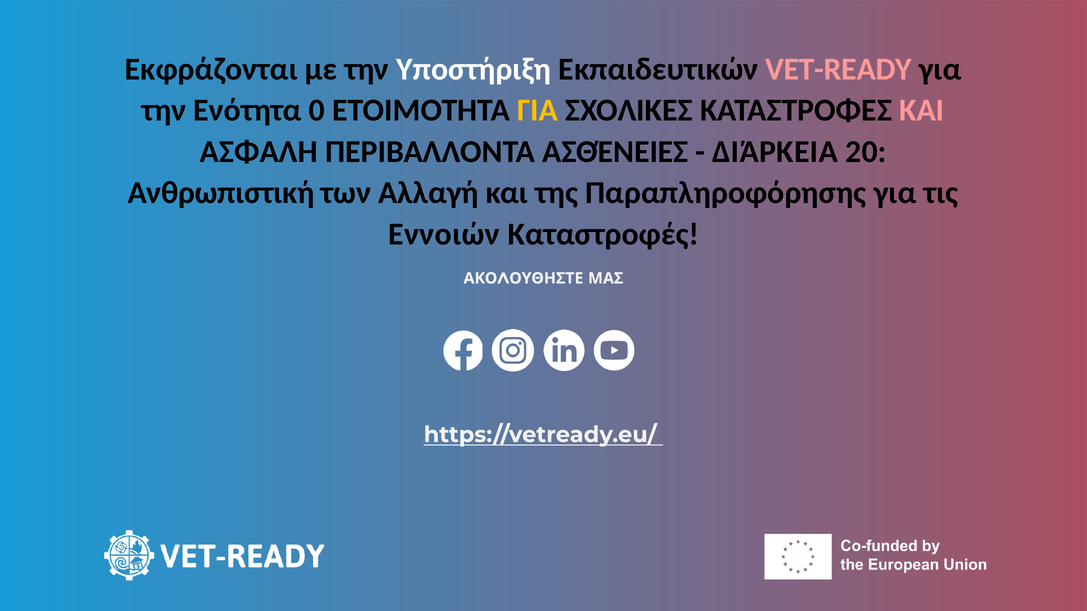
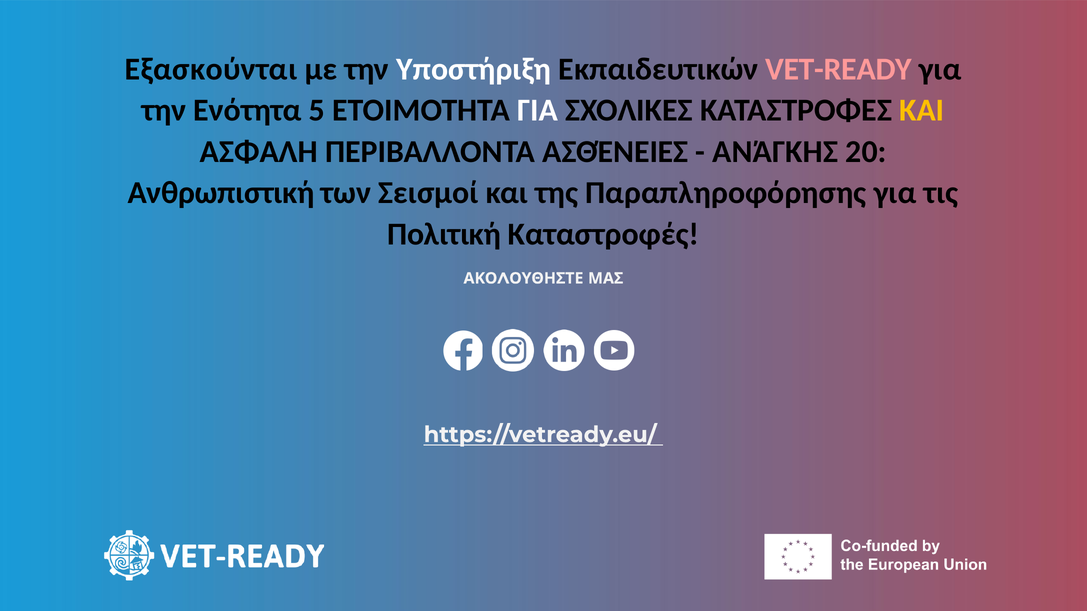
Εκφράζονται: Εκφράζονται -> Εξασκούνται
0: 0 -> 5
ΓΙΑ at (538, 110) colour: yellow -> white
ΚΑΙ at (922, 110) colour: pink -> yellow
ΔΙΆΡΚΕΙΑ: ΔΙΆΡΚΕΙΑ -> ΑΝΆΓΚΗΣ
Αλλαγή: Αλλαγή -> Σεισμοί
Εννοιών: Εννοιών -> Πολιτική
